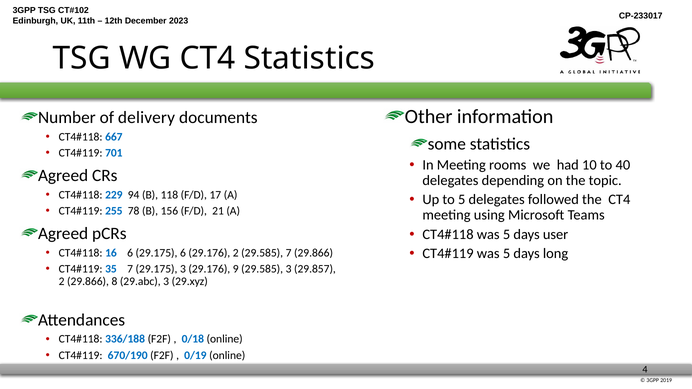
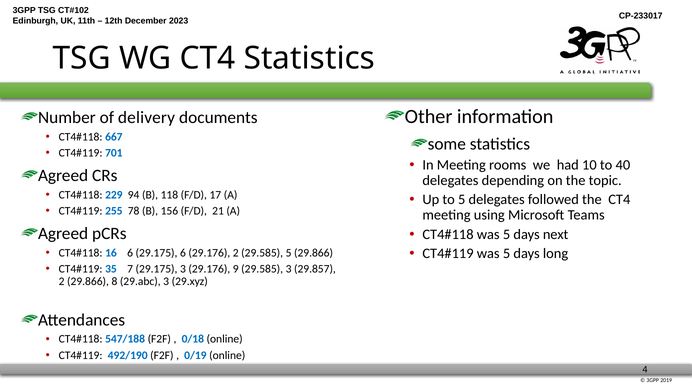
user: user -> next
29.585 7: 7 -> 5
336/188: 336/188 -> 547/188
670/190: 670/190 -> 492/190
